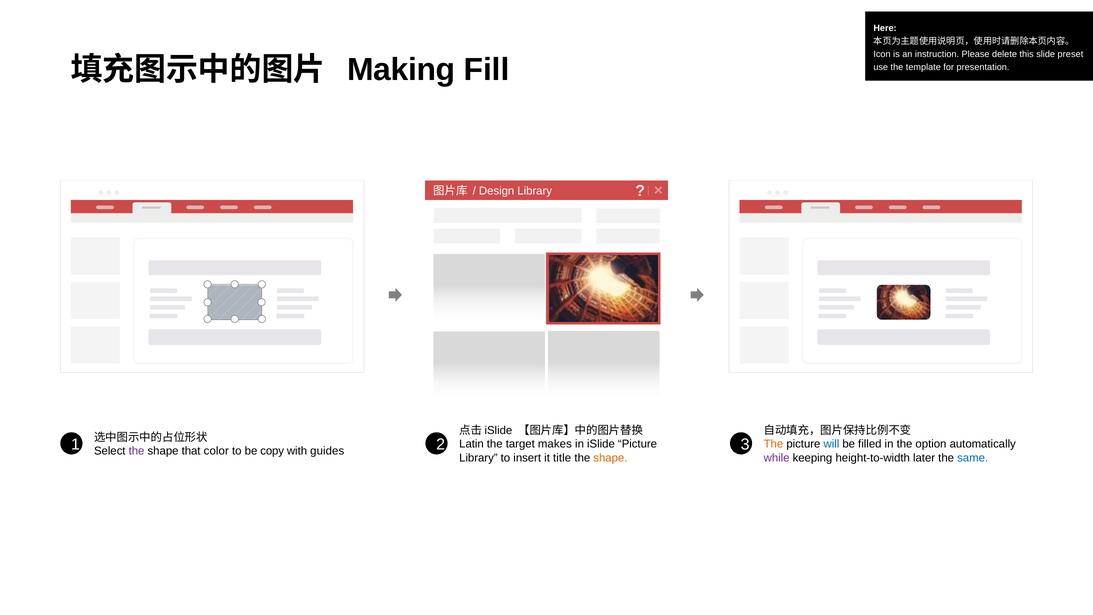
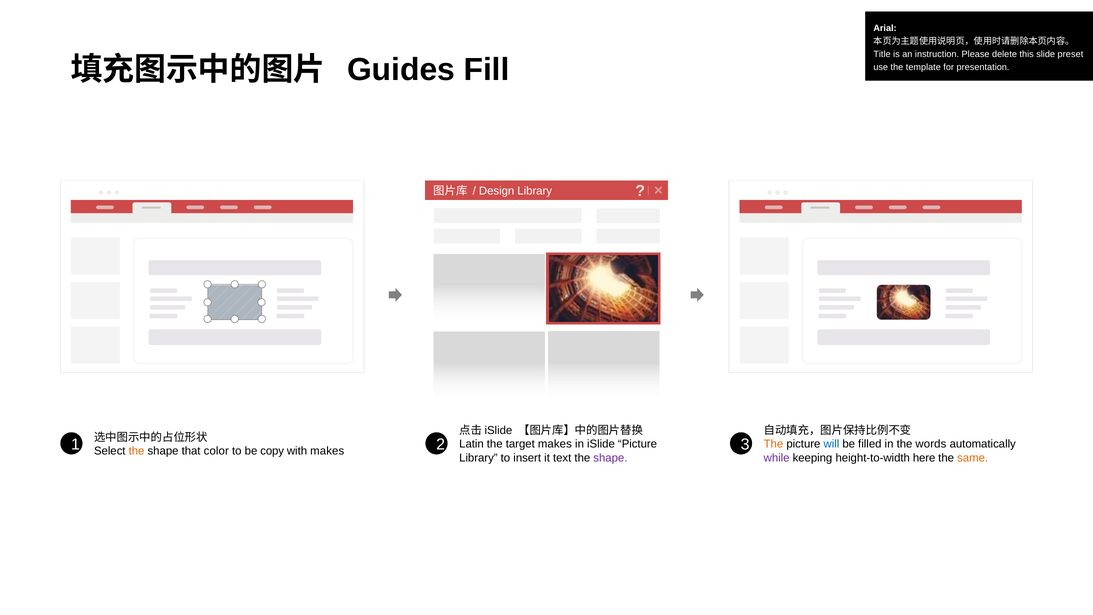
Here: Here -> Arial
Icon: Icon -> Title
Making: Making -> Guides
option: option -> words
the at (137, 451) colour: purple -> orange
with guides: guides -> makes
title: title -> text
shape at (610, 458) colour: orange -> purple
later: later -> here
same colour: blue -> orange
